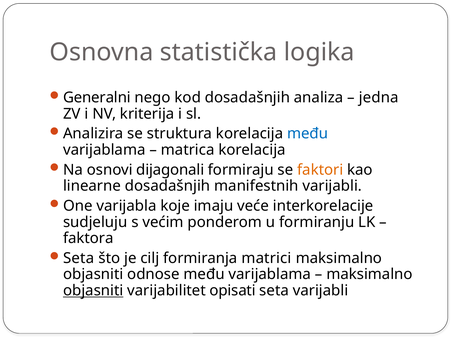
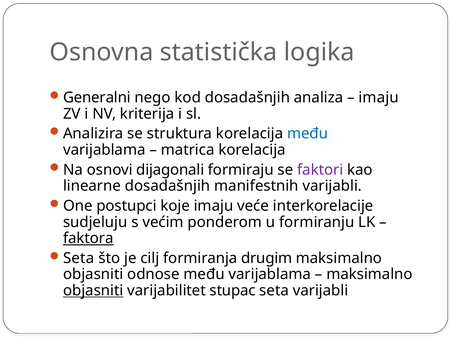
jedna at (379, 98): jedna -> imaju
faktori colour: orange -> purple
varijabla: varijabla -> postupci
faktora underline: none -> present
matrici: matrici -> drugim
opisati: opisati -> stupac
